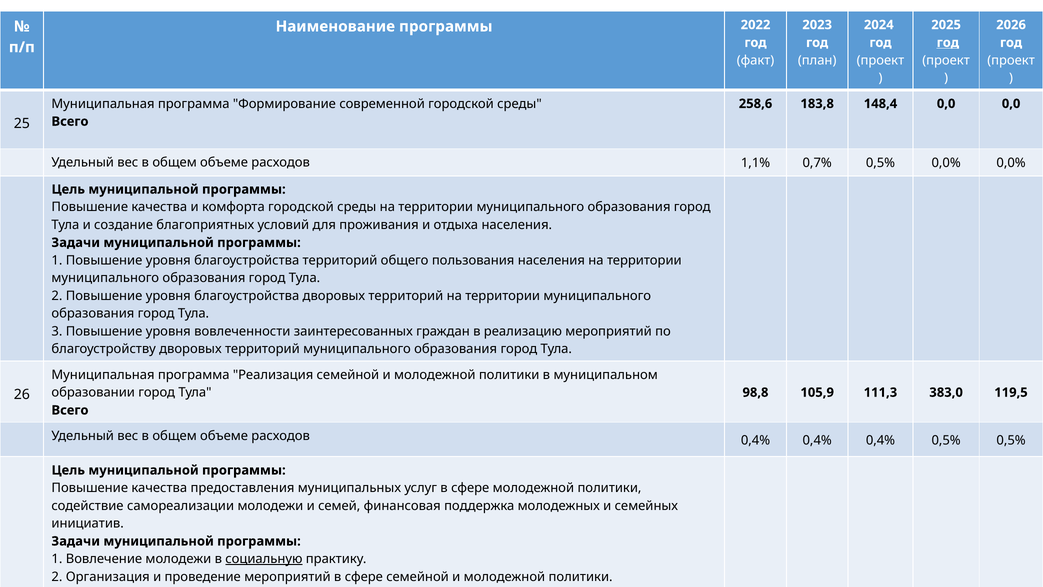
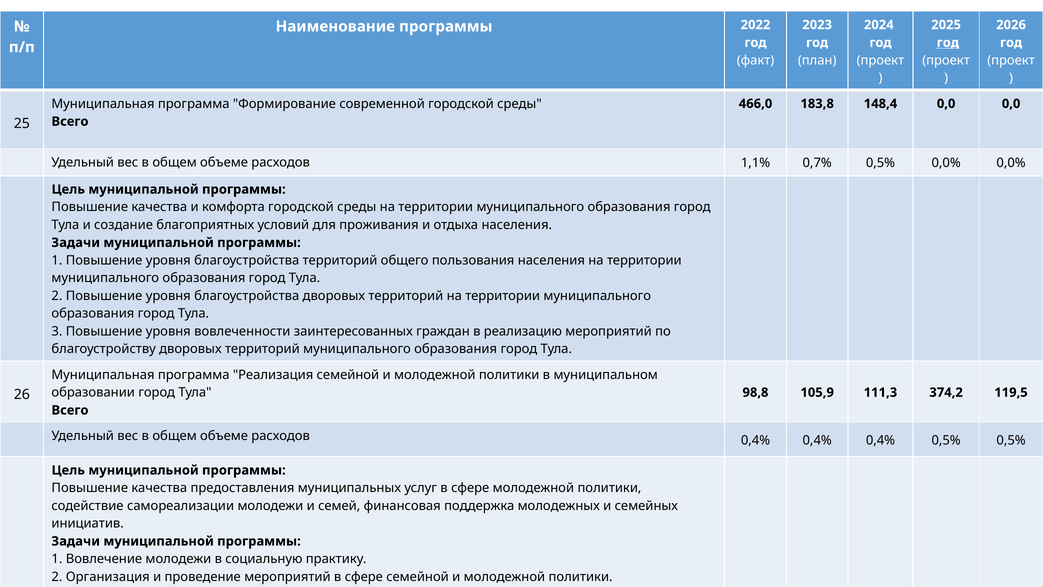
258,6: 258,6 -> 466,0
383,0: 383,0 -> 374,2
социальную underline: present -> none
